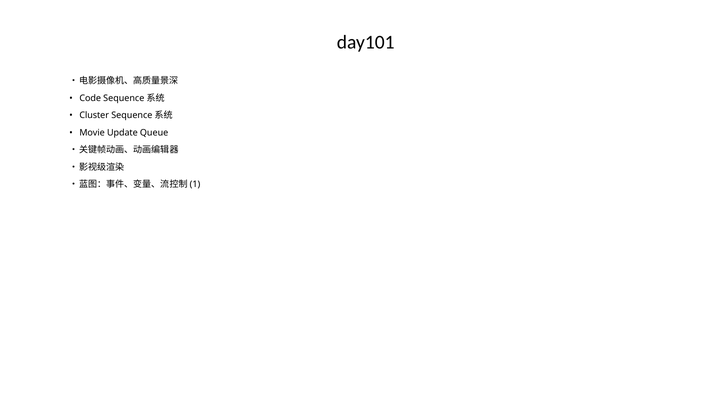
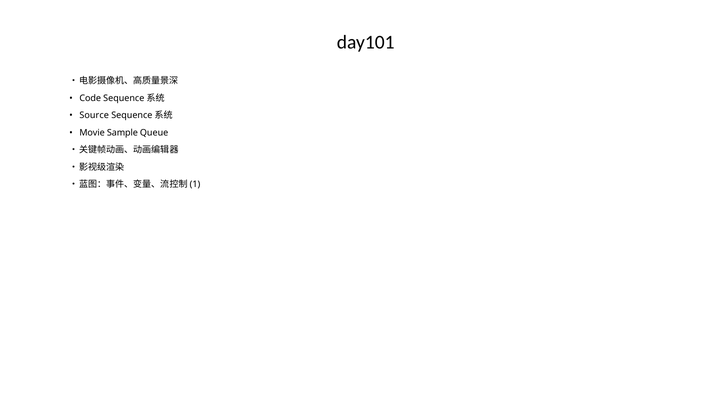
Cluster: Cluster -> Source
Update: Update -> Sample
